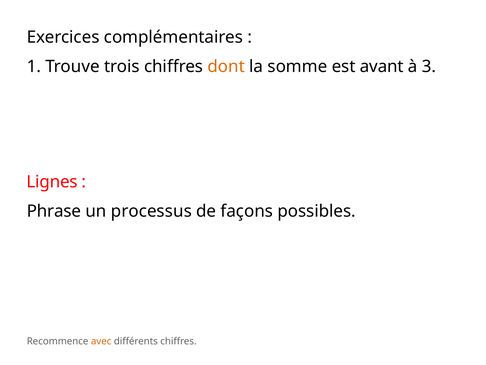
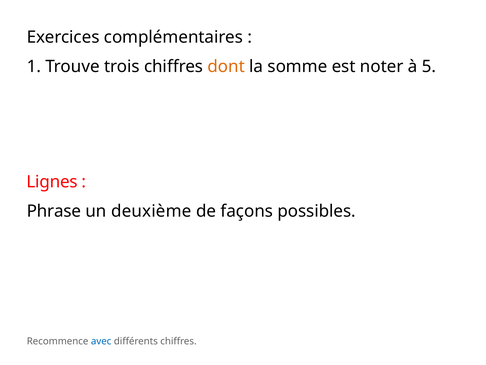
avant: avant -> noter
3: 3 -> 5
processus: processus -> deuxième
avec colour: orange -> blue
